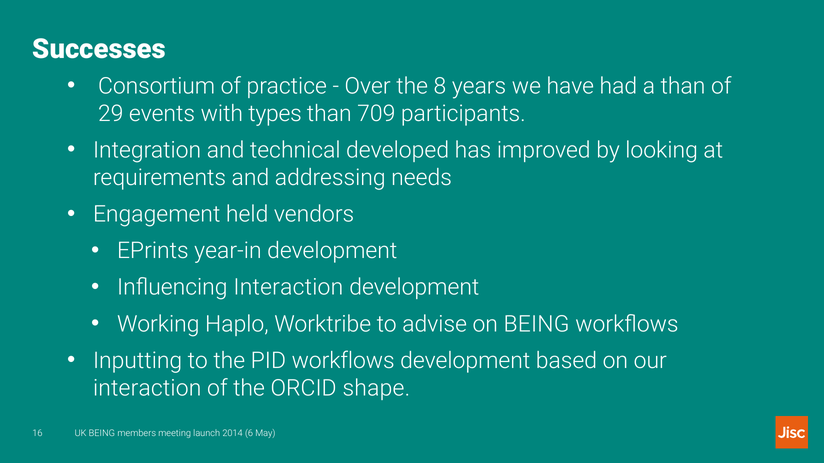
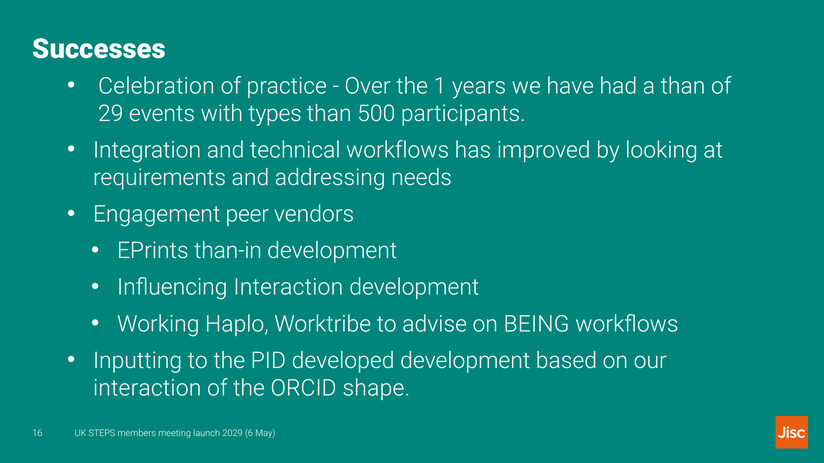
Consortium: Consortium -> Celebration
8: 8 -> 1
709: 709 -> 500
technical developed: developed -> workflows
held: held -> peer
year-in: year-in -> than-in
PID workflows: workflows -> developed
UK BEING: BEING -> STEPS
2014: 2014 -> 2029
